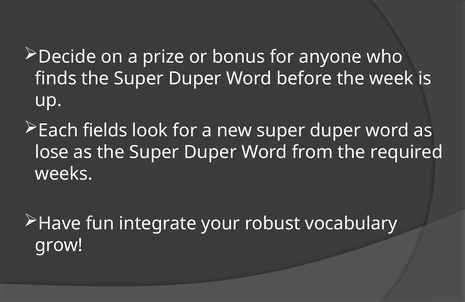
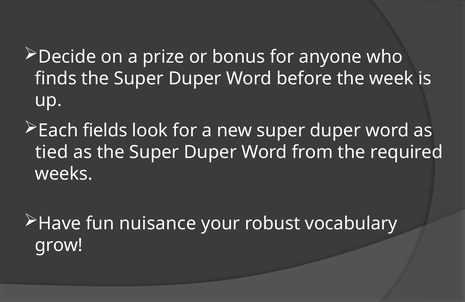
lose: lose -> tied
integrate: integrate -> nuisance
